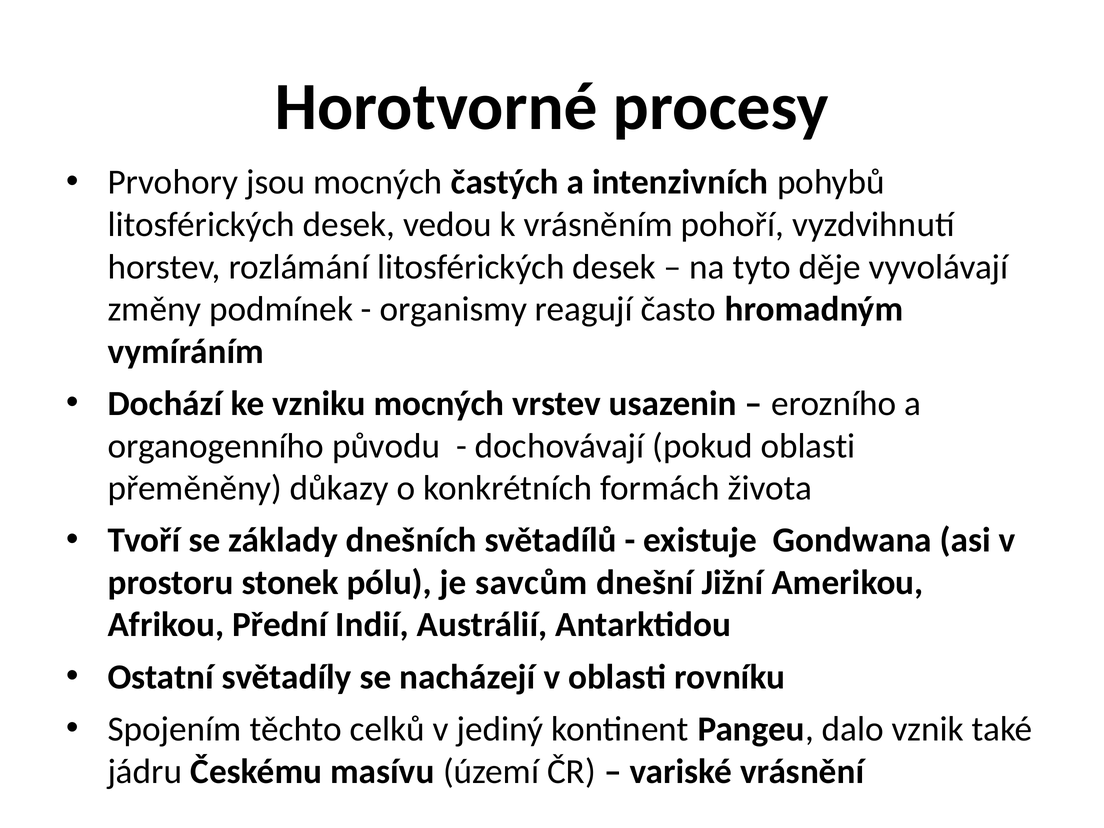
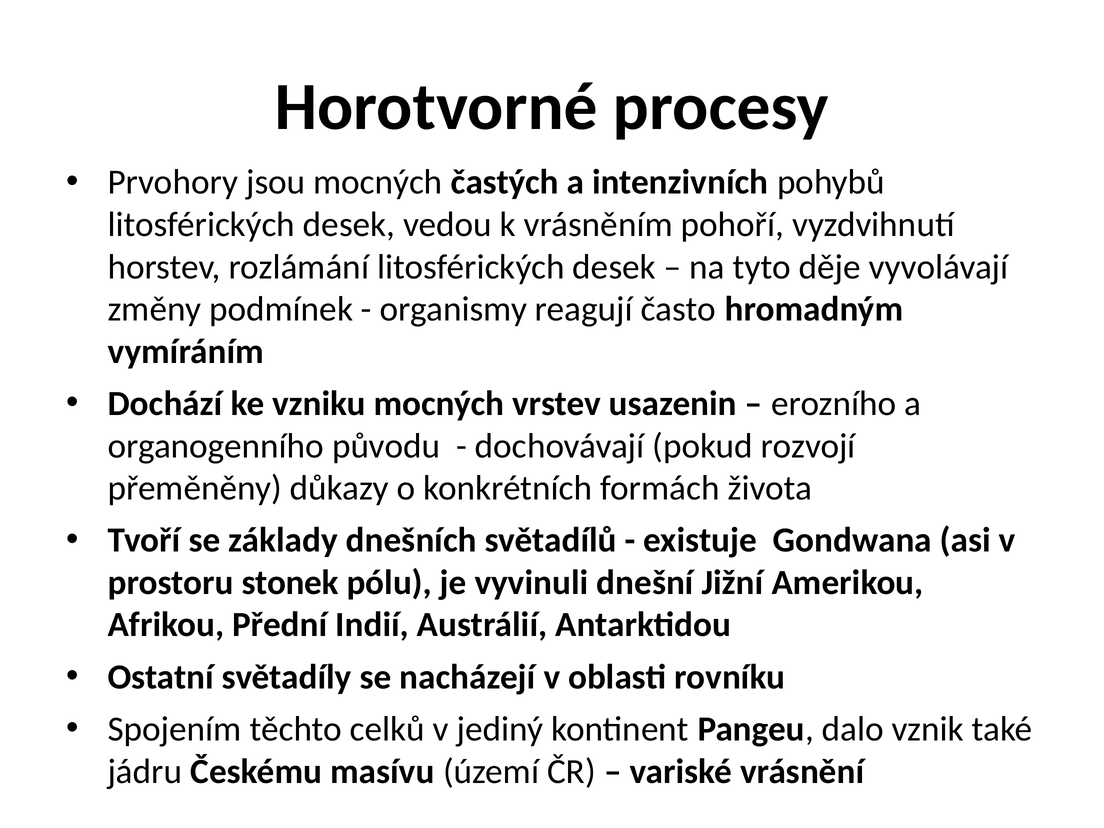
pokud oblasti: oblasti -> rozvojí
savcům: savcům -> vyvinuli
